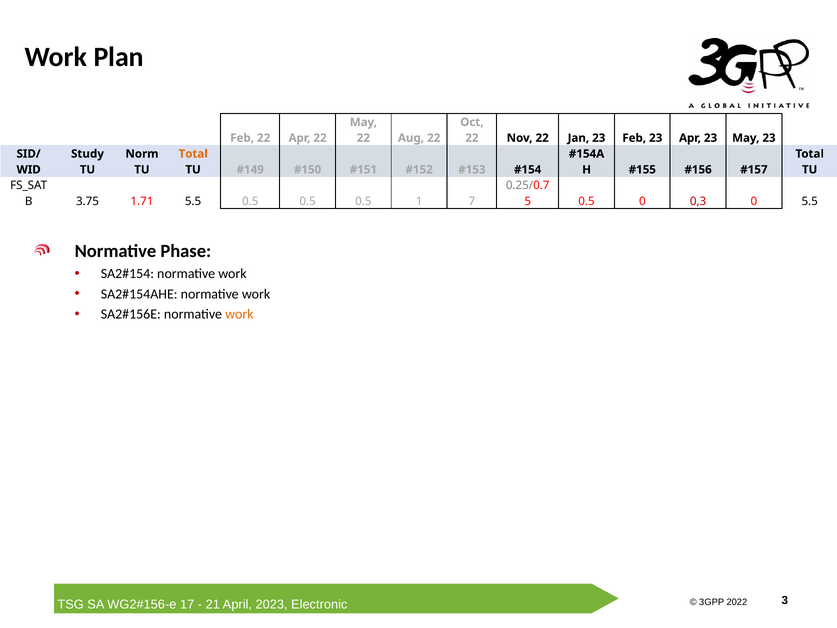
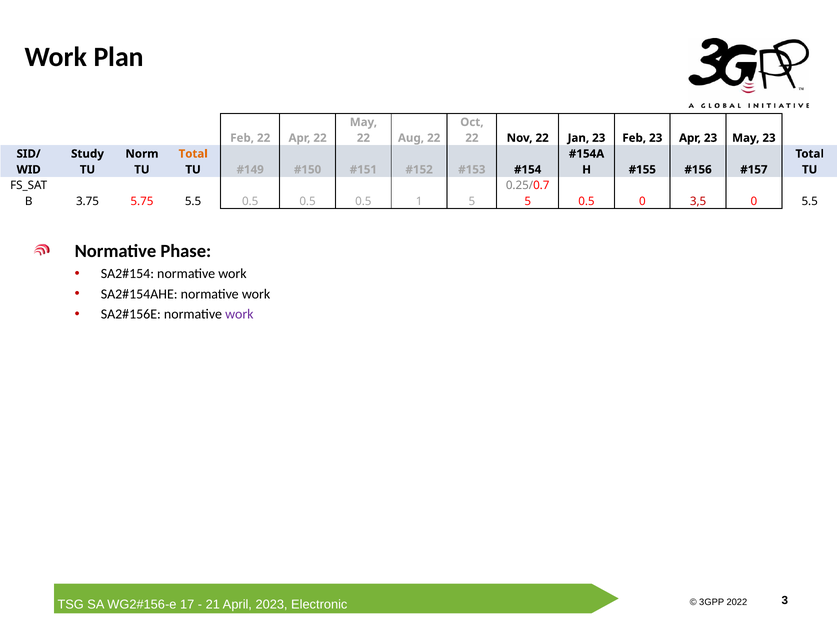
1.71: 1.71 -> 5.75
1 7: 7 -> 5
0,3: 0,3 -> 3,5
work at (239, 314) colour: orange -> purple
